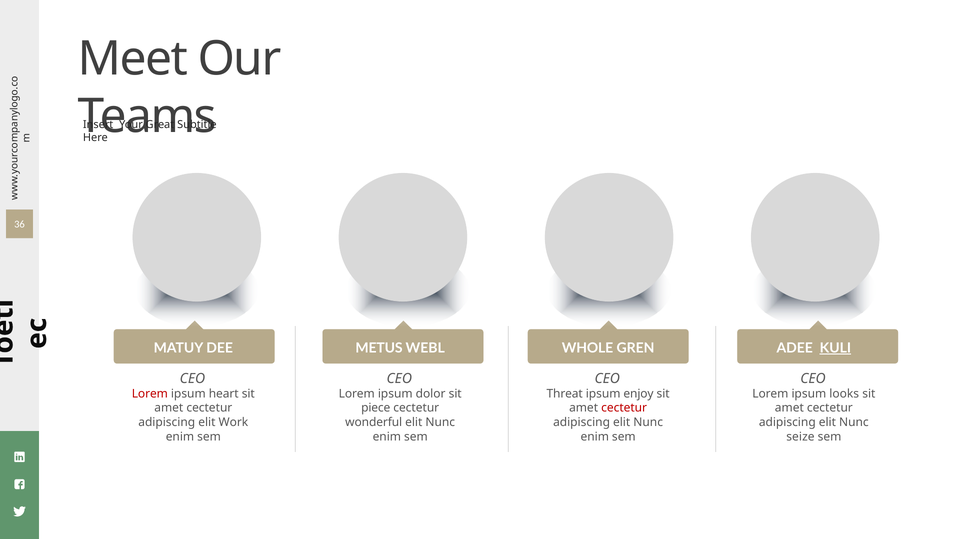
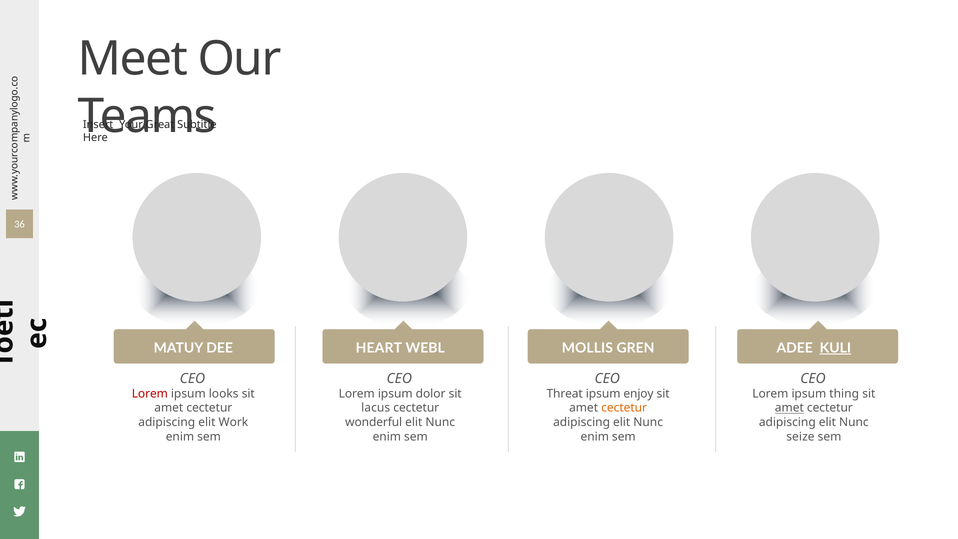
METUS: METUS -> HEART
WHOLE: WHOLE -> MOLLIS
heart: heart -> looks
looks: looks -> thing
piece: piece -> lacus
cectetur at (624, 408) colour: red -> orange
amet at (789, 408) underline: none -> present
